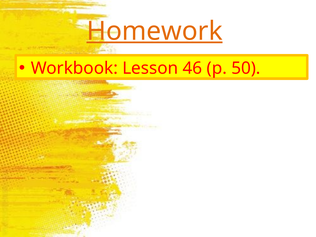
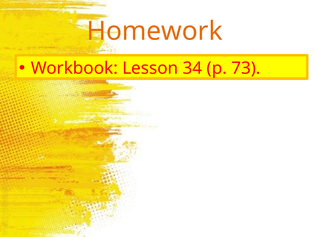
Homework underline: present -> none
46: 46 -> 34
50: 50 -> 73
